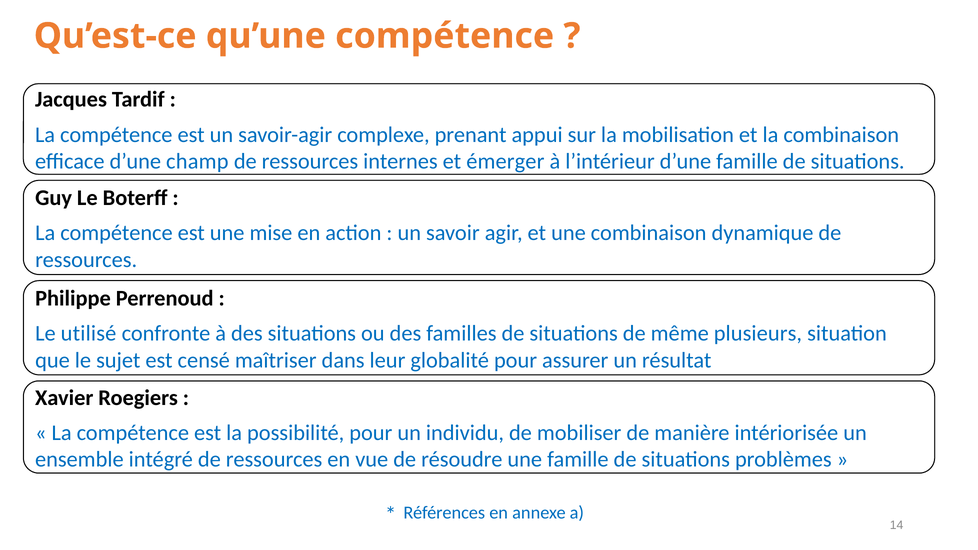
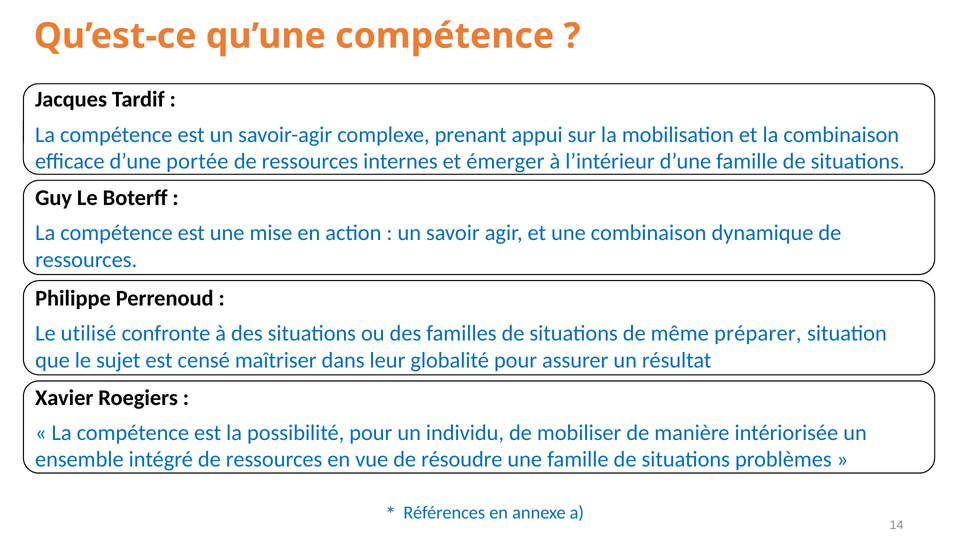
champ: champ -> portée
plusieurs: plusieurs -> préparer
